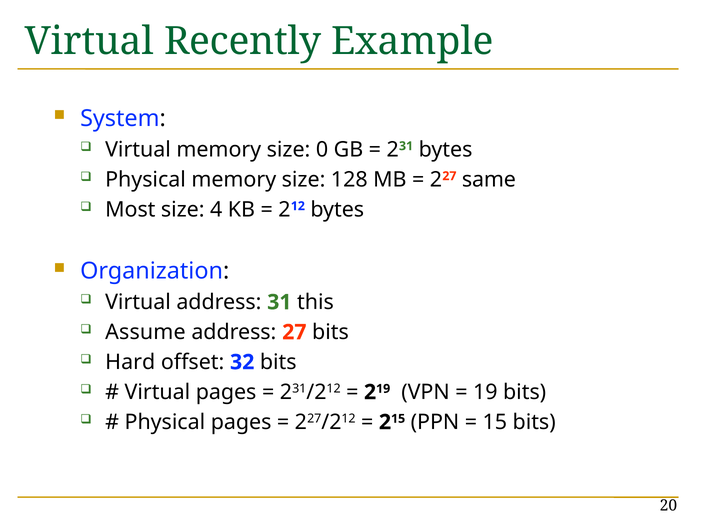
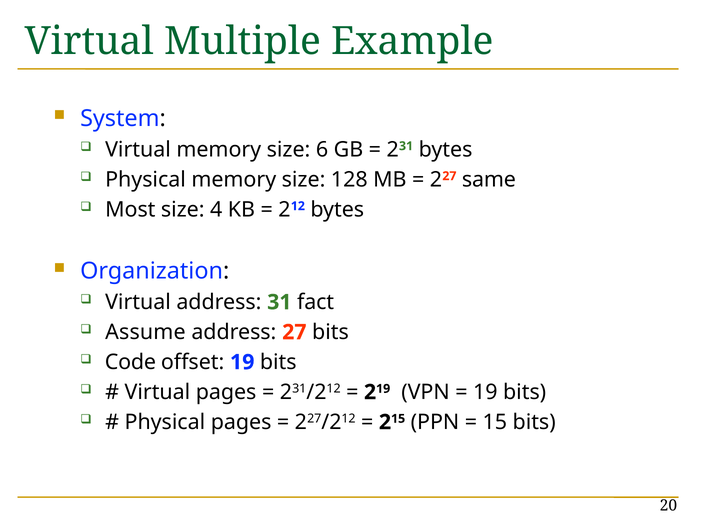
Recently: Recently -> Multiple
0: 0 -> 6
this: this -> fact
Hard: Hard -> Code
offset 32: 32 -> 19
